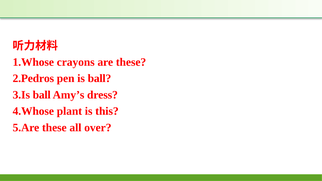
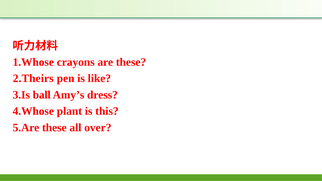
2.Pedros: 2.Pedros -> 2.Theirs
is ball: ball -> like
